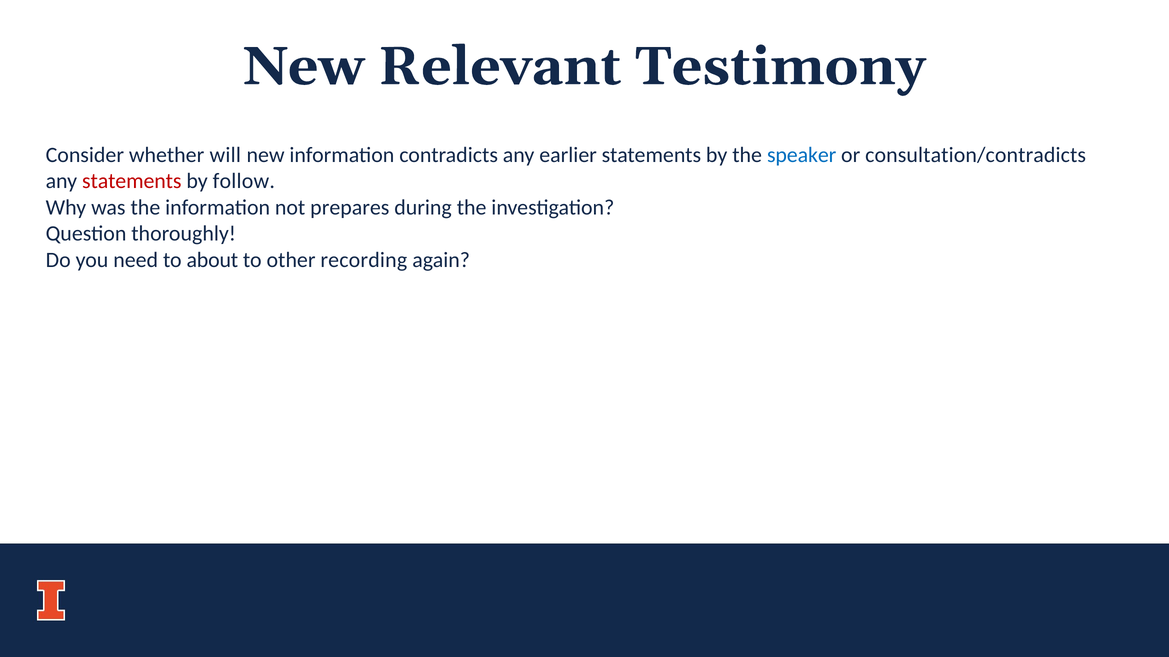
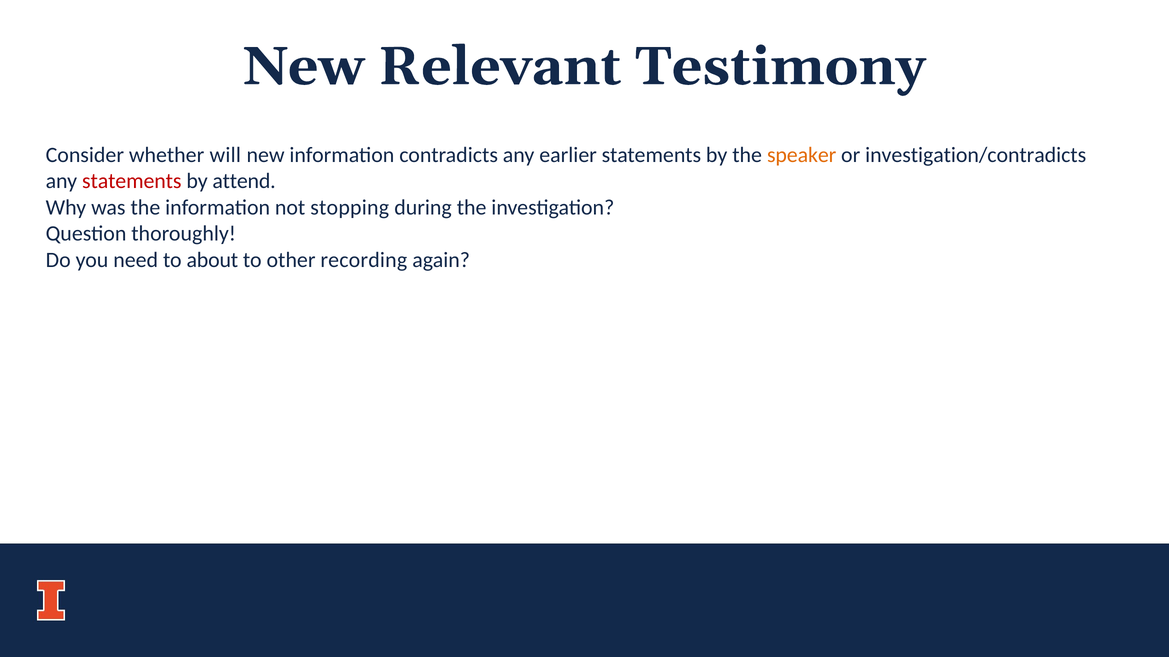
speaker colour: blue -> orange
consultation/contradicts: consultation/contradicts -> investigation/contradicts
follow: follow -> attend
prepares: prepares -> stopping
